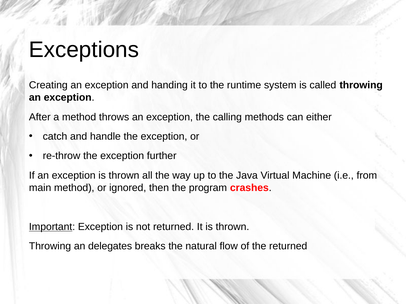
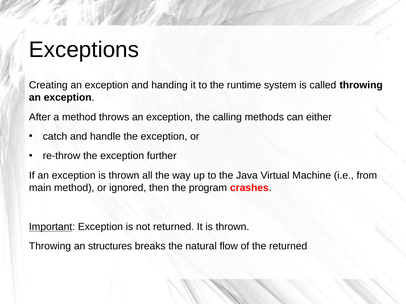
delegates: delegates -> structures
